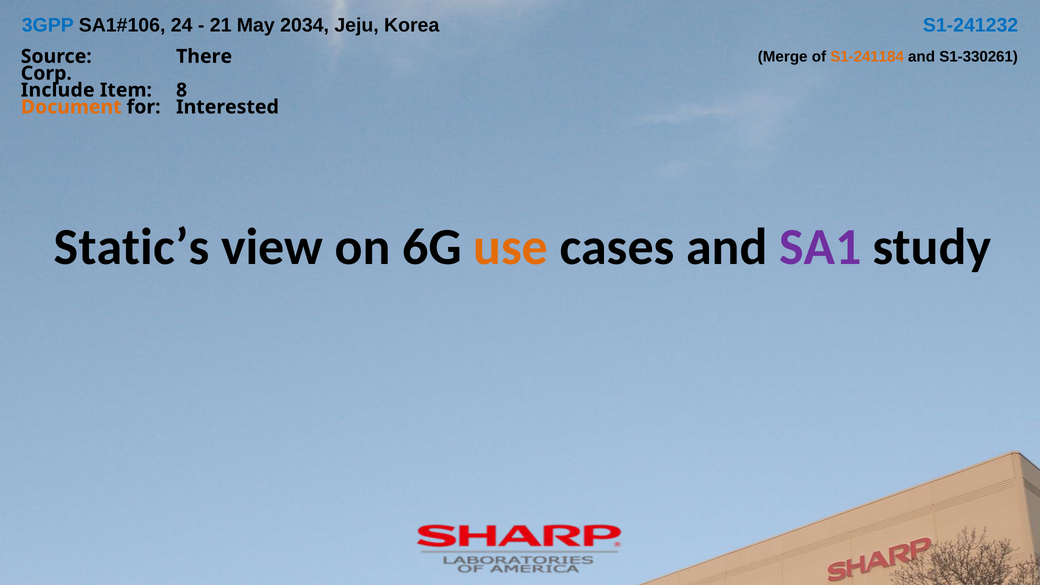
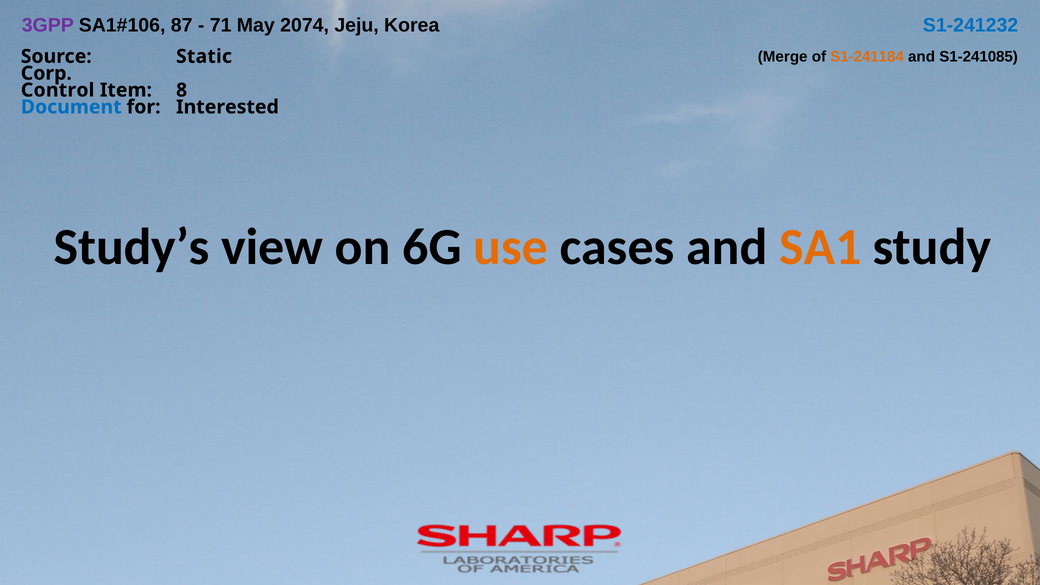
3GPP colour: blue -> purple
24: 24 -> 87
21: 21 -> 71
2034: 2034 -> 2074
S1-330261: S1-330261 -> S1-241085
There: There -> Static
Include: Include -> Control
Document colour: orange -> blue
Static’s: Static’s -> Study’s
SA1 colour: purple -> orange
